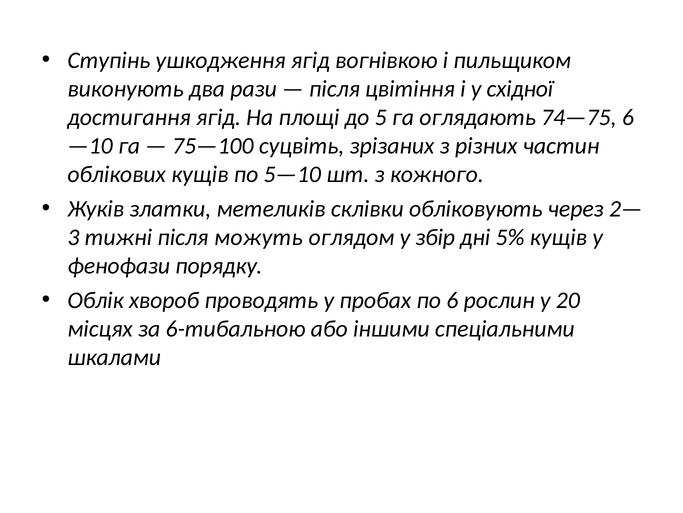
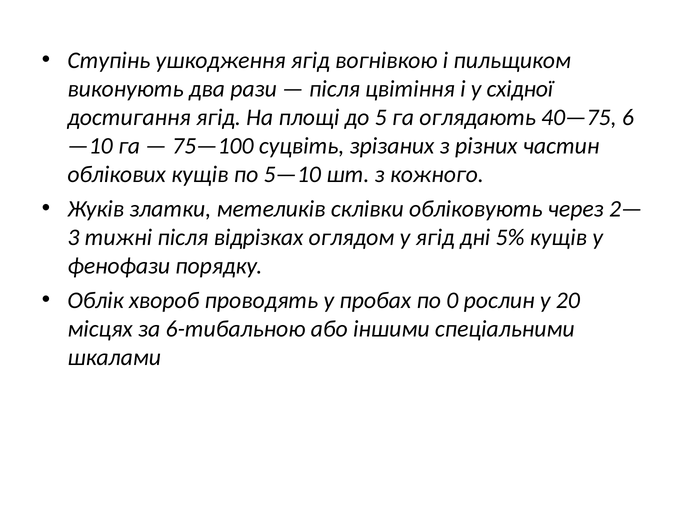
74—75: 74—75 -> 40—75
можуть: можуть -> відрізках
у збір: збір -> ягід
по 6: 6 -> 0
